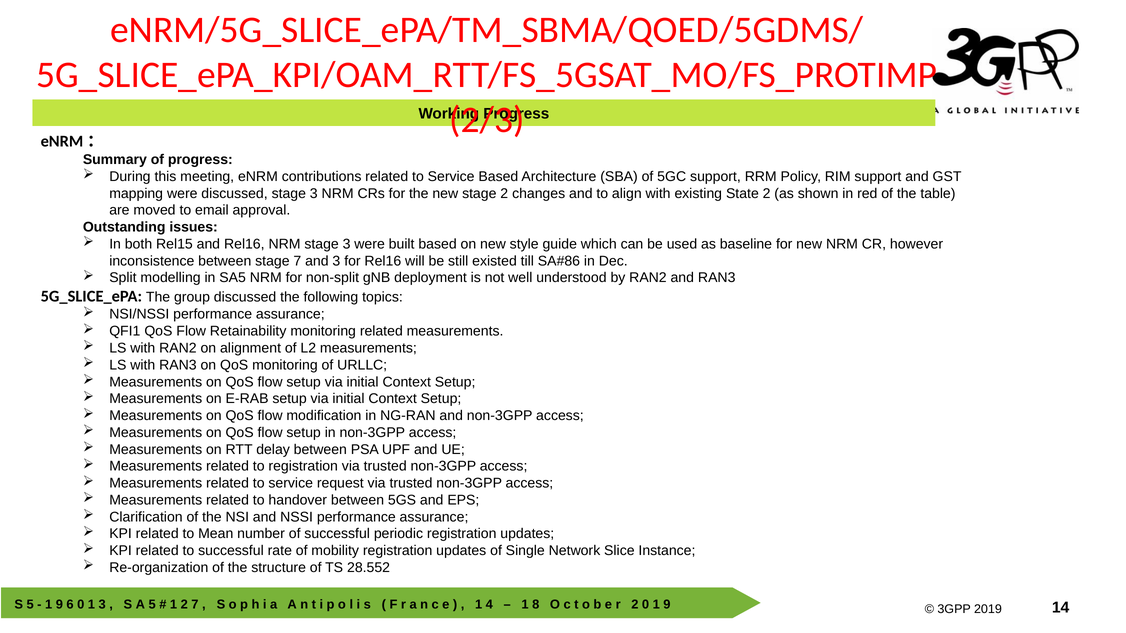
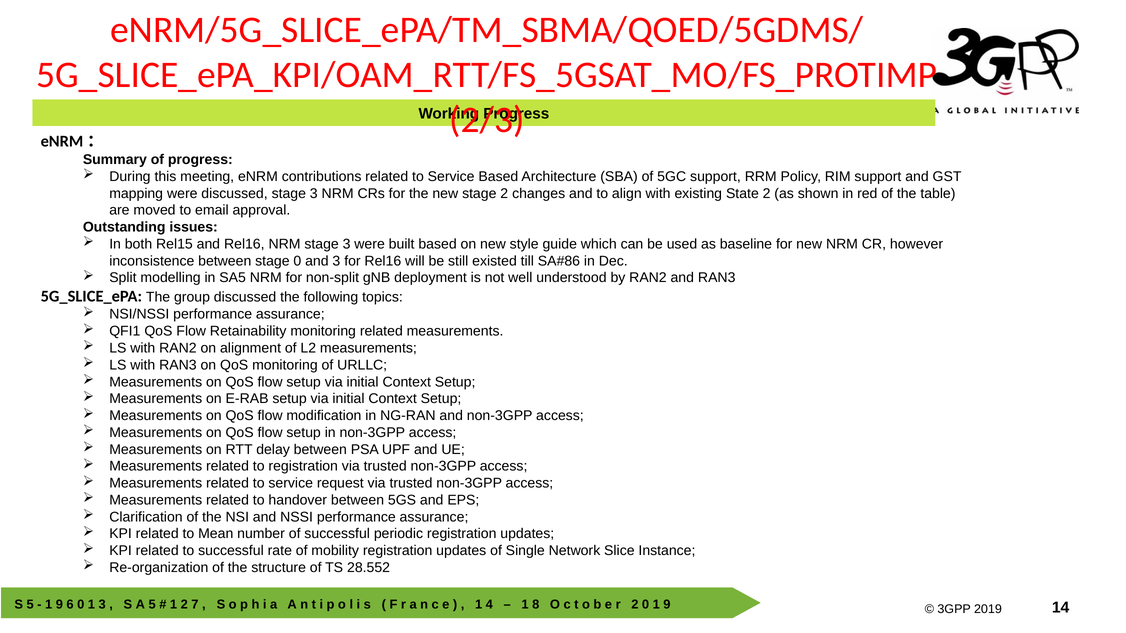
stage 7: 7 -> 0
